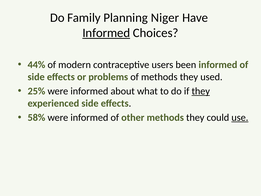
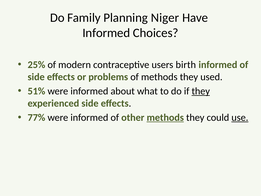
Informed at (106, 33) underline: present -> none
44%: 44% -> 25%
been: been -> birth
25%: 25% -> 51%
58%: 58% -> 77%
methods at (165, 117) underline: none -> present
